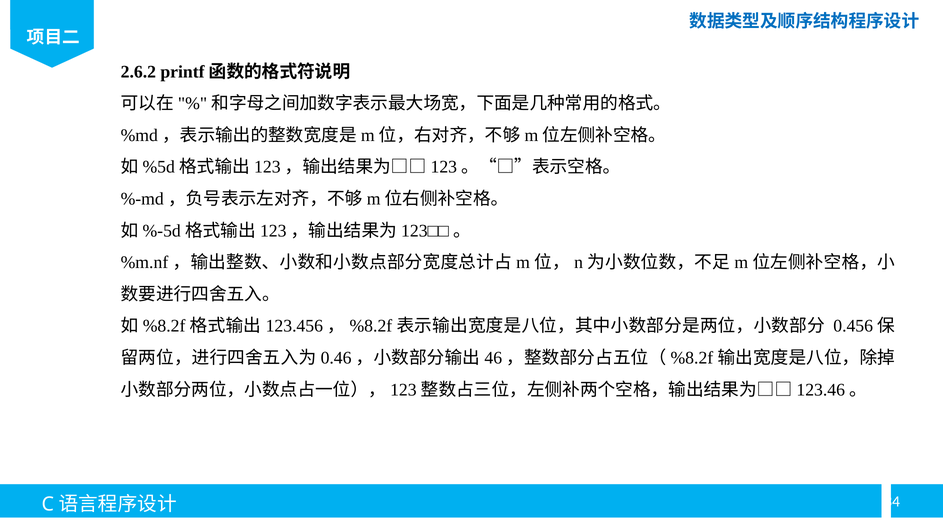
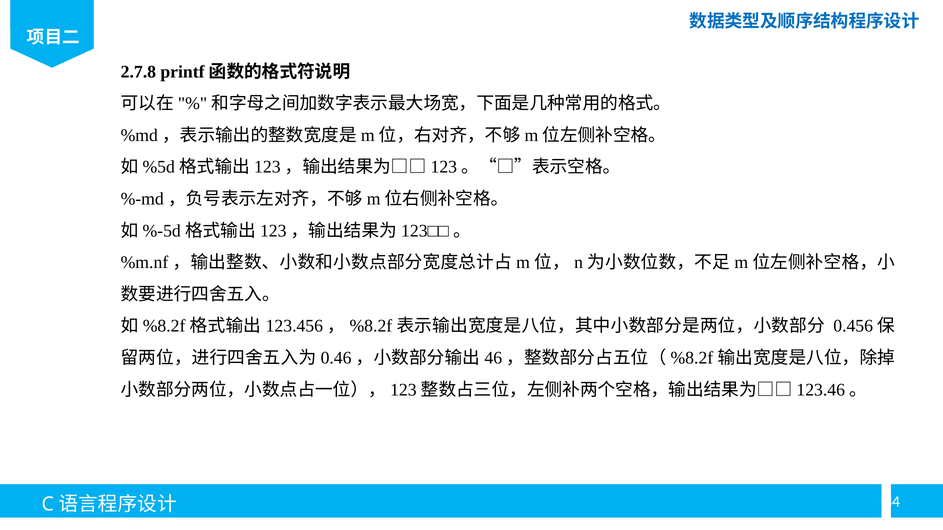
2.6.2: 2.6.2 -> 2.7.8
